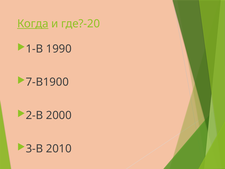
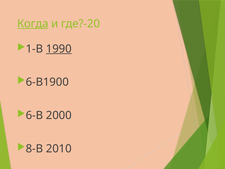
1990 underline: none -> present
7-В1900: 7-В1900 -> 6-В1900
2-В: 2-В -> 6-В
3-В: 3-В -> 8-В
